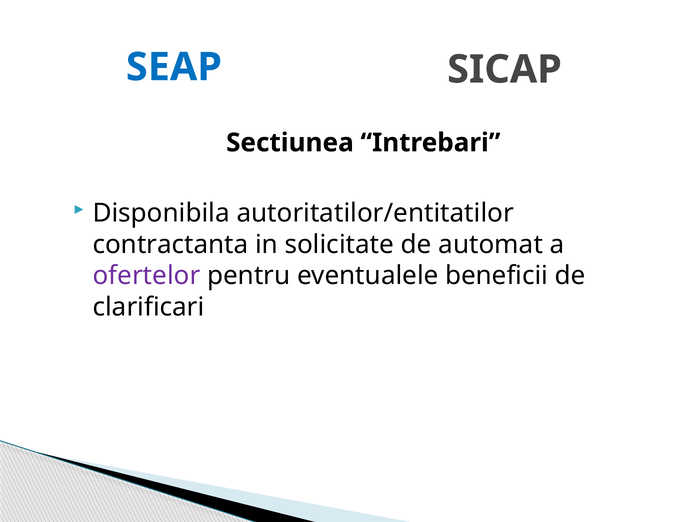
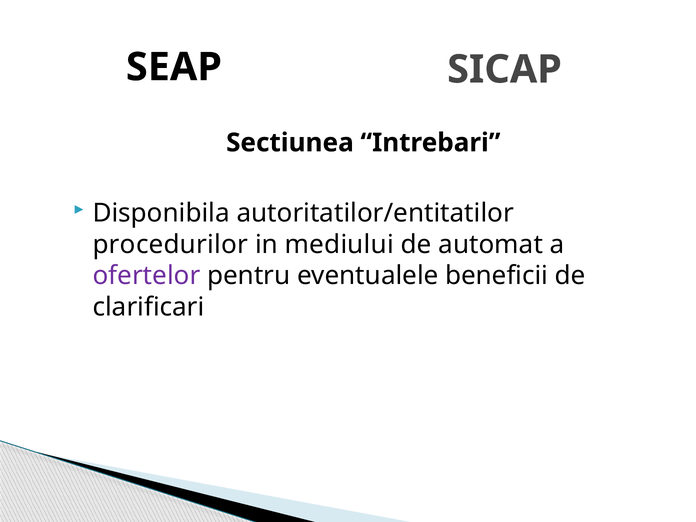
SEAP colour: blue -> black
contractanta: contractanta -> procedurilor
solicitate: solicitate -> mediului
